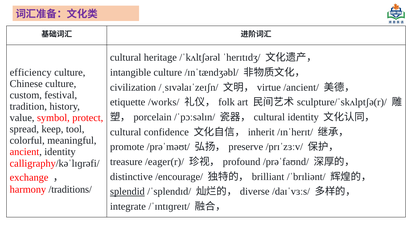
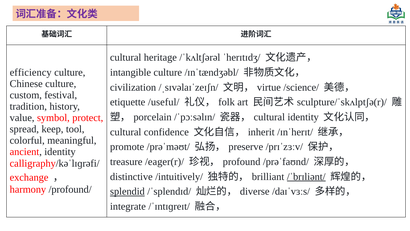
/ancient/: /ancient/ -> /science/
/works/: /works/ -> /useful/
/encourage/: /encourage/ -> /intuitively/
/ˈbrɪliənt/ underline: none -> present
/traditions/: /traditions/ -> /profound/
